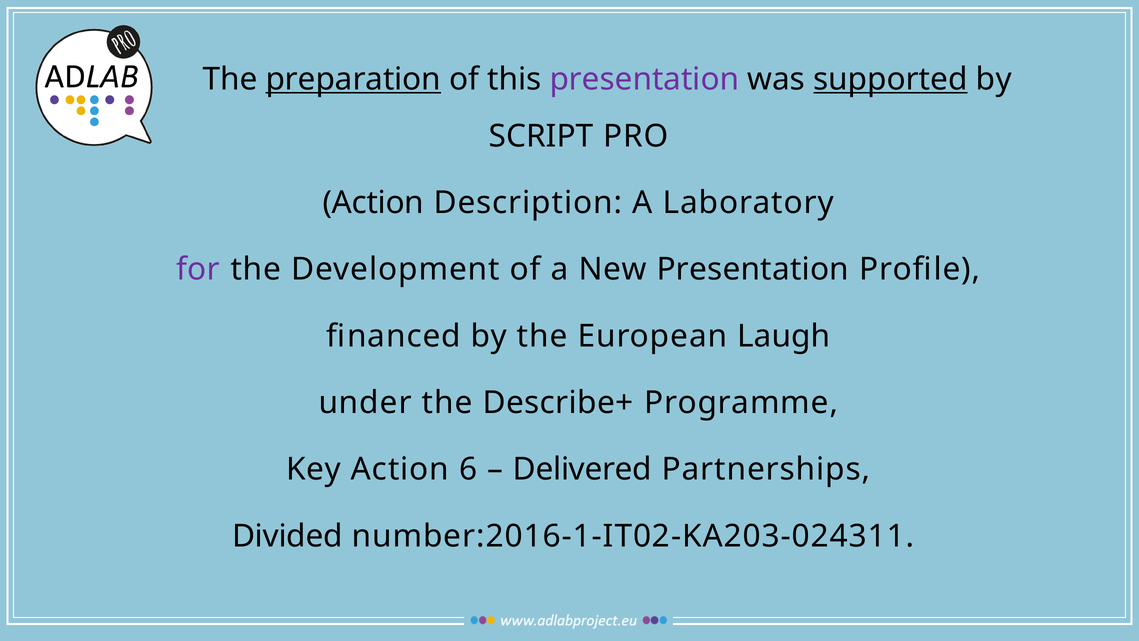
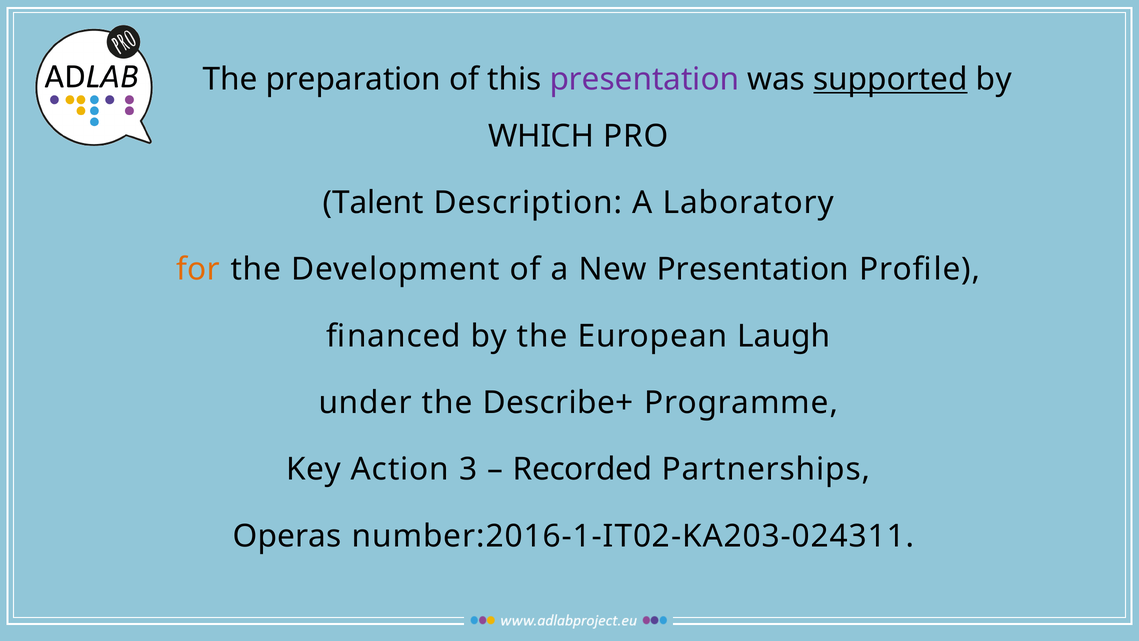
preparation underline: present -> none
SCRIPT: SCRIPT -> WHICH
Action at (373, 203): Action -> Talent
for colour: purple -> orange
6: 6 -> 3
Delivered: Delivered -> Recorded
Divided: Divided -> Operas
